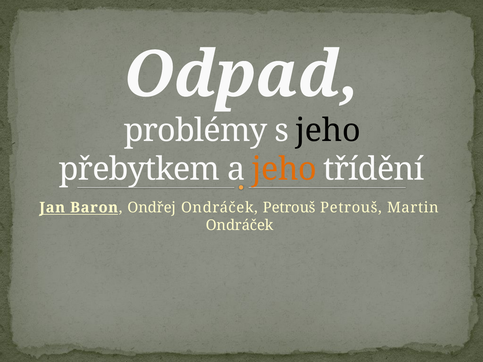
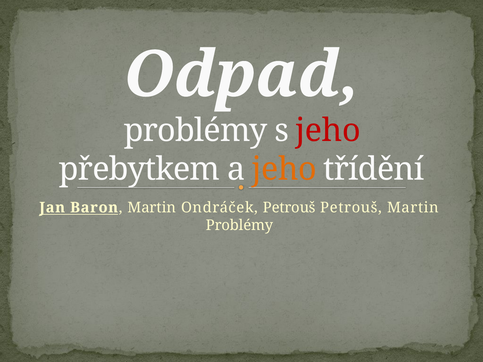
jeho at (328, 131) colour: black -> red
Baron Ondřej: Ondřej -> Martin
Ondráček at (240, 225): Ondráček -> Problémy
